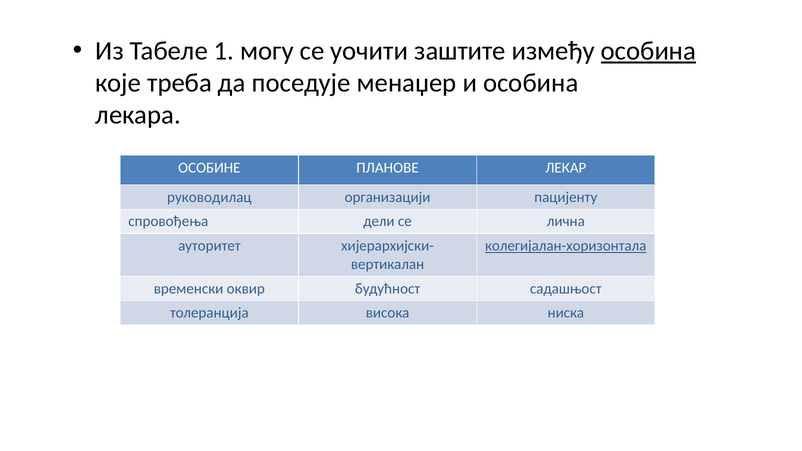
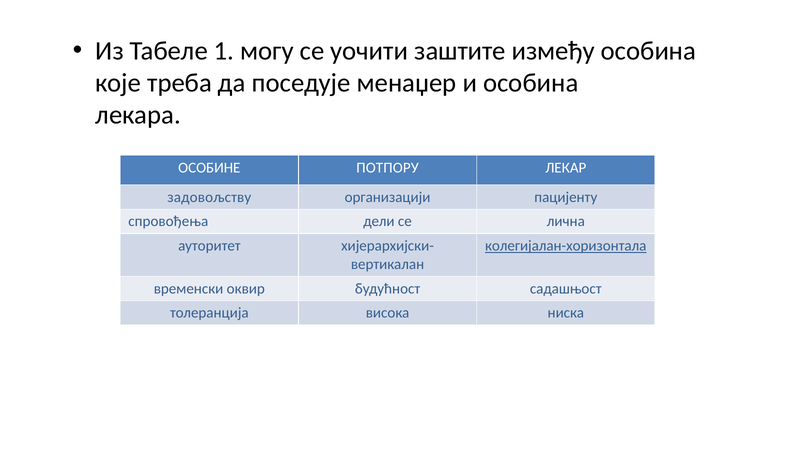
особина at (648, 51) underline: present -> none
ПЛАНОВЕ: ПЛАНОВЕ -> ПОТПОРУ
руководилац: руководилац -> задовољству
